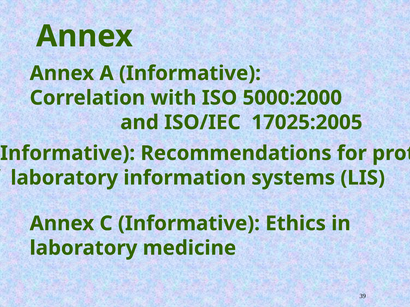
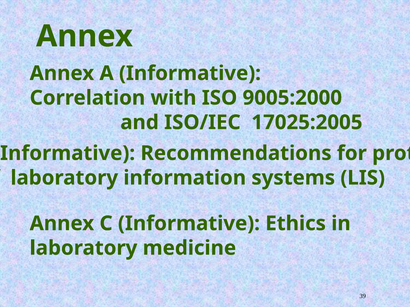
5000:2000: 5000:2000 -> 9005:2000
